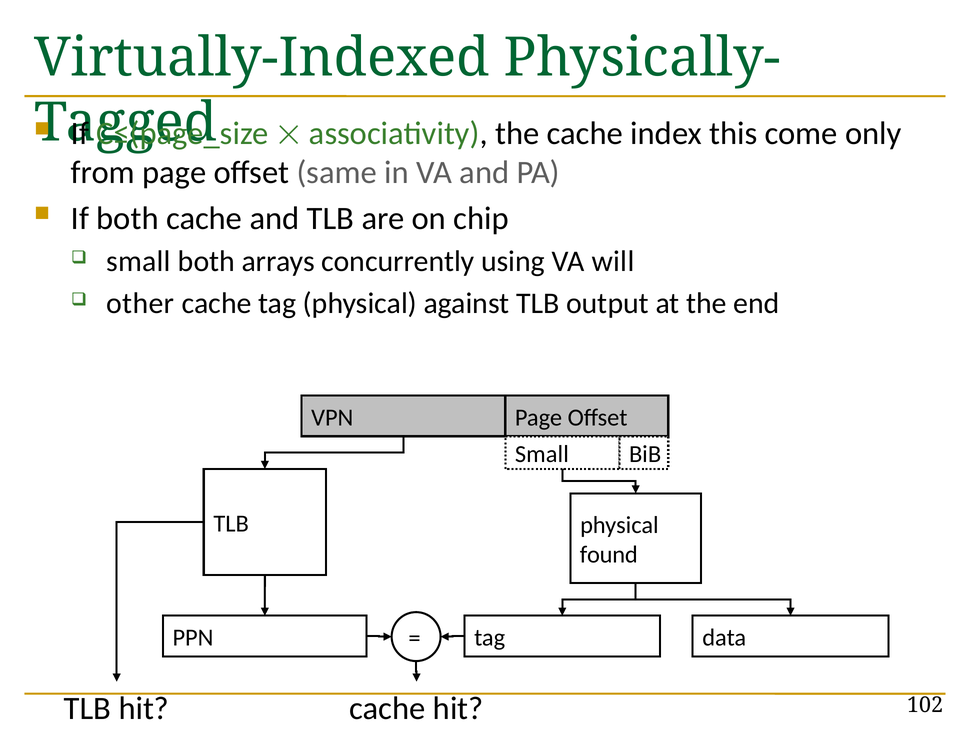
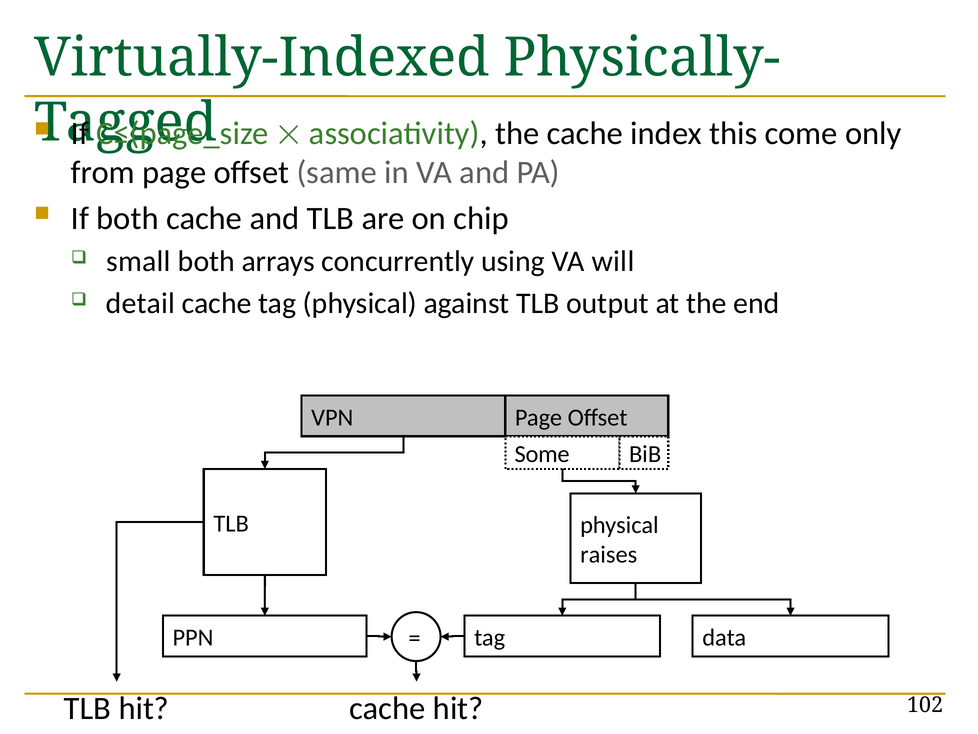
other: other -> detail
Small at (542, 454): Small -> Some
found: found -> raises
